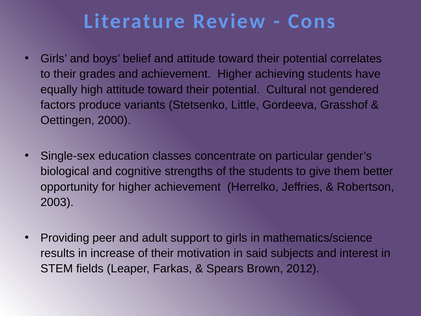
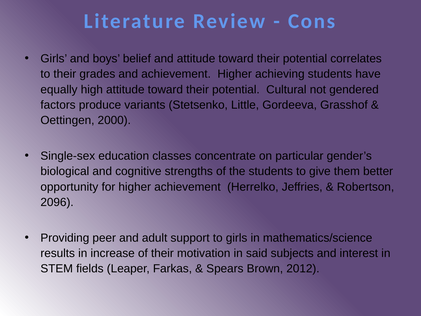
2003: 2003 -> 2096
